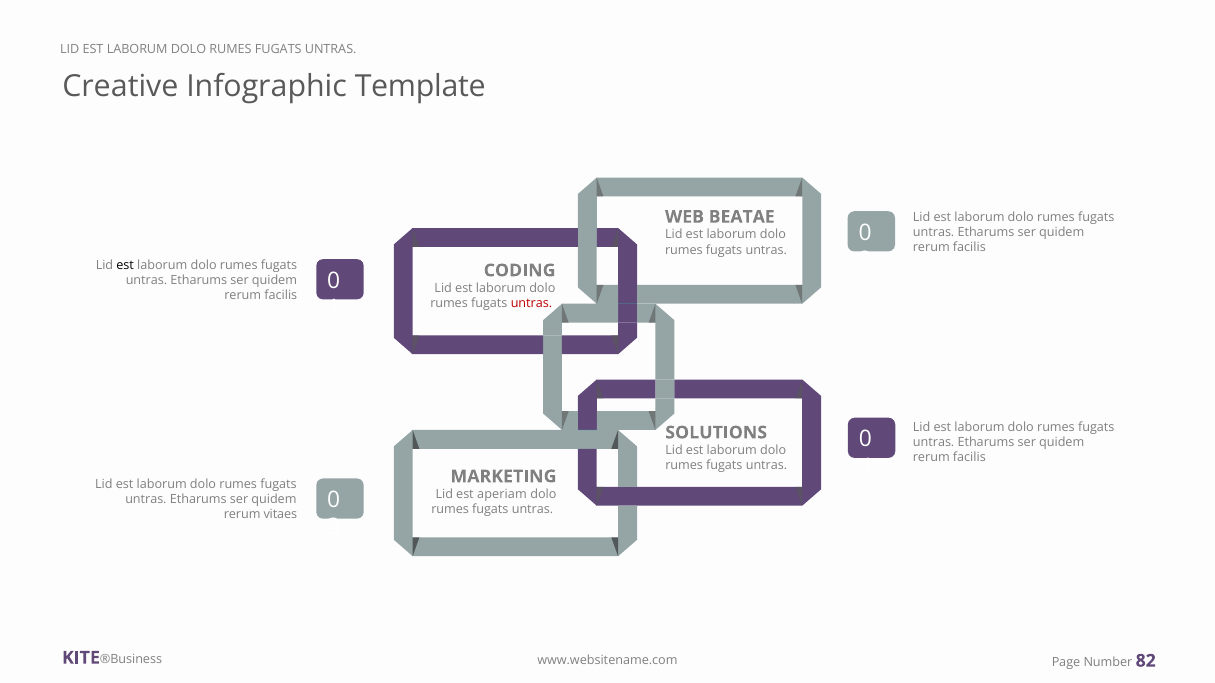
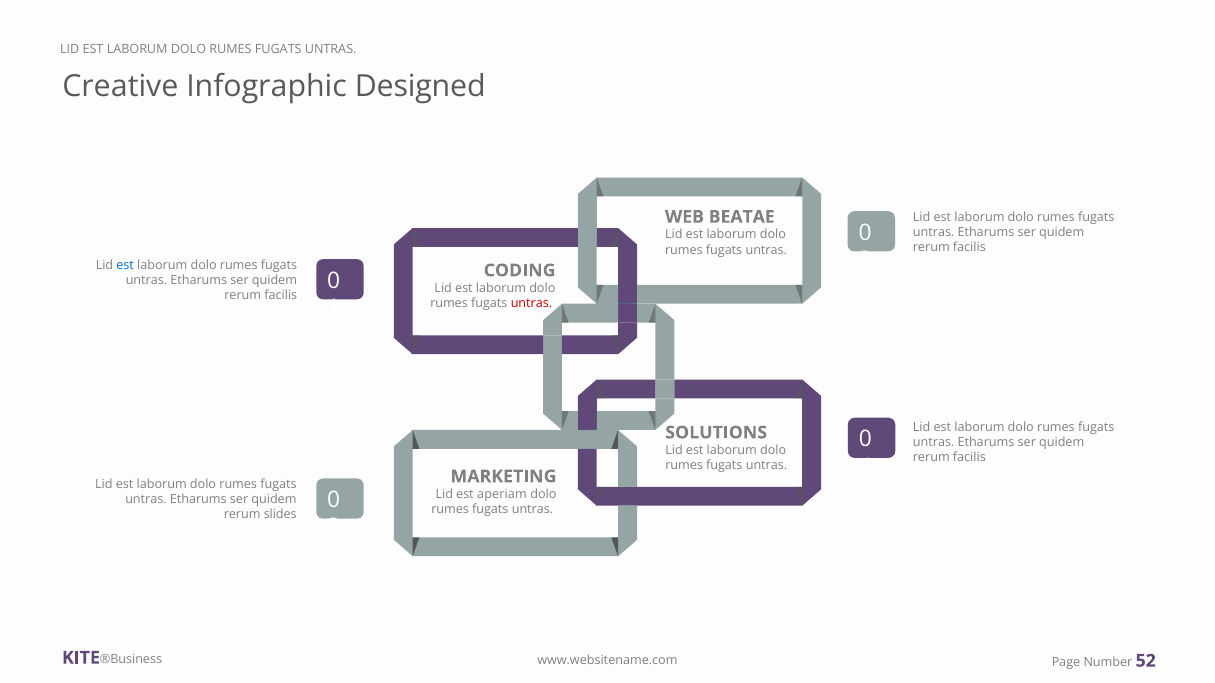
Template: Template -> Designed
est at (125, 265) colour: black -> blue
vitaes: vitaes -> slides
82: 82 -> 52
